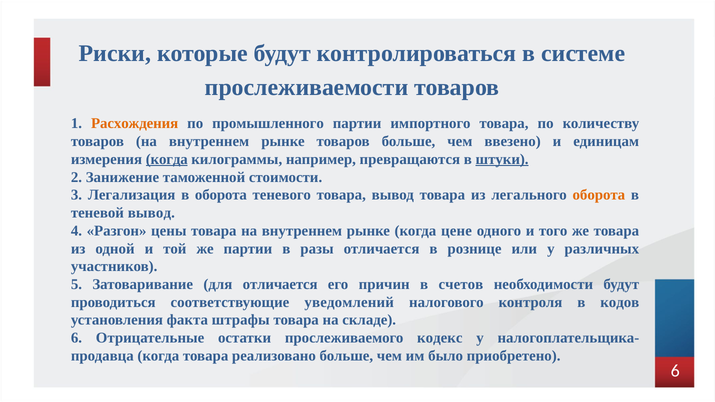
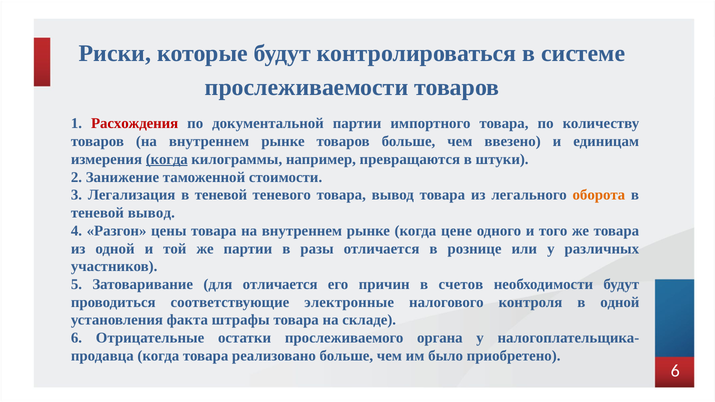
Расхождения colour: orange -> red
промышленного: промышленного -> документальной
штуки underline: present -> none
Легализация в оборота: оборота -> теневой
уведомлений: уведомлений -> электронные
в кодов: кодов -> одной
кодекс: кодекс -> органа
